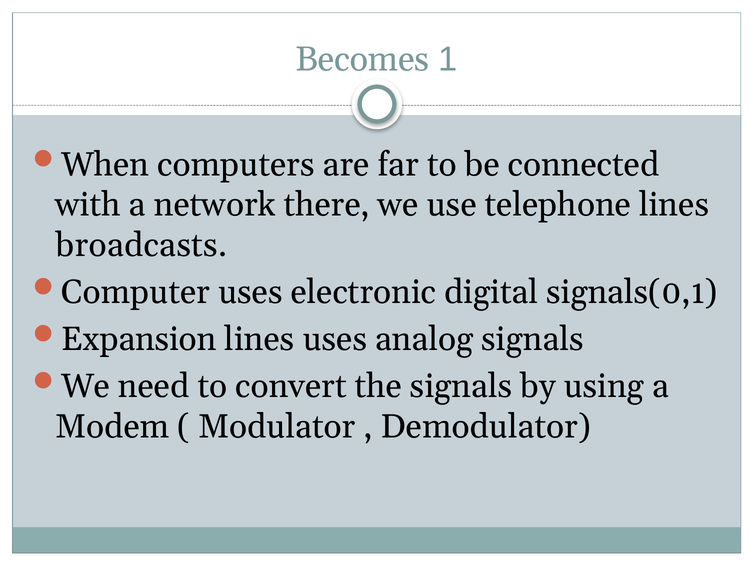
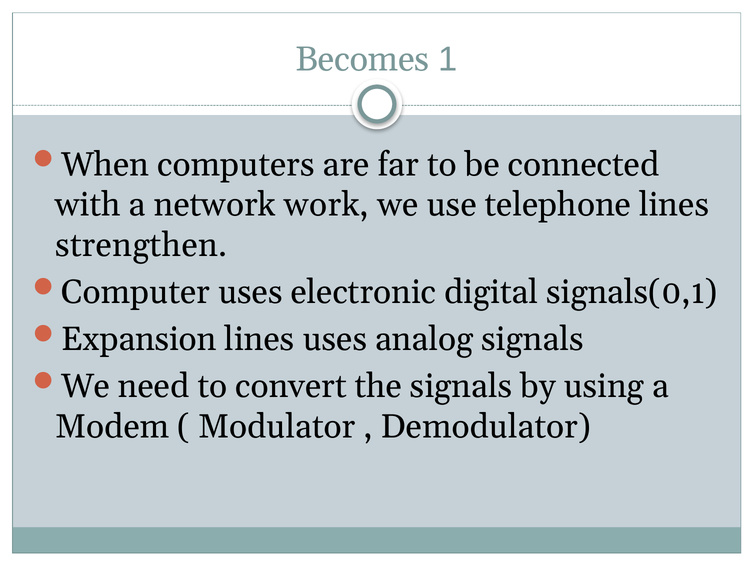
there: there -> work
broadcasts: broadcasts -> strengthen
